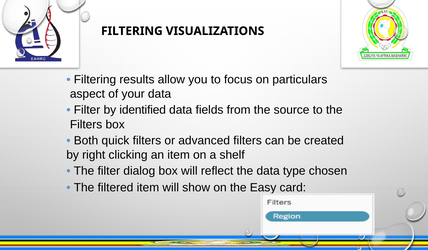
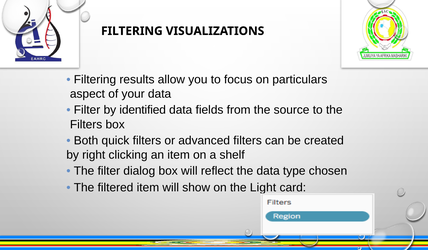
Easy: Easy -> Light
